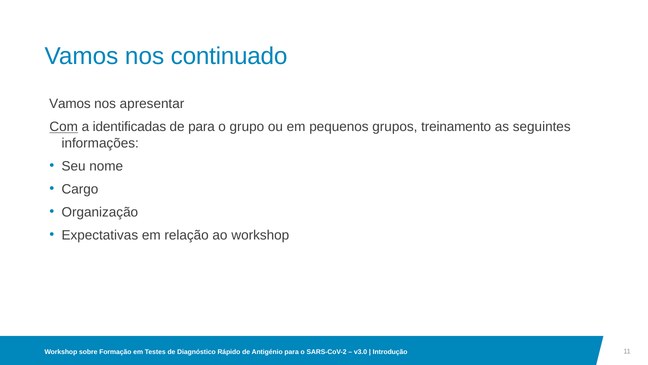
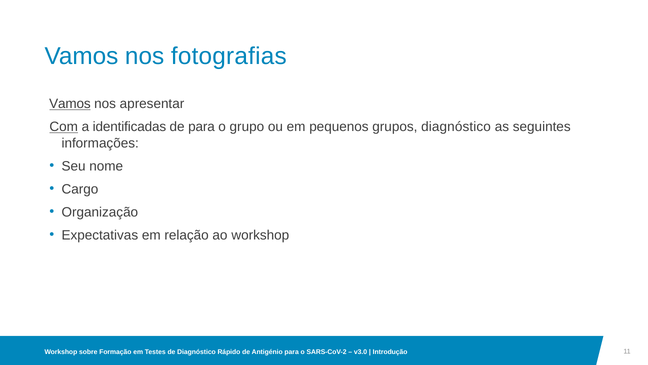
continuado: continuado -> fotografias
Vamos at (70, 104) underline: none -> present
grupos treinamento: treinamento -> diagnóstico
